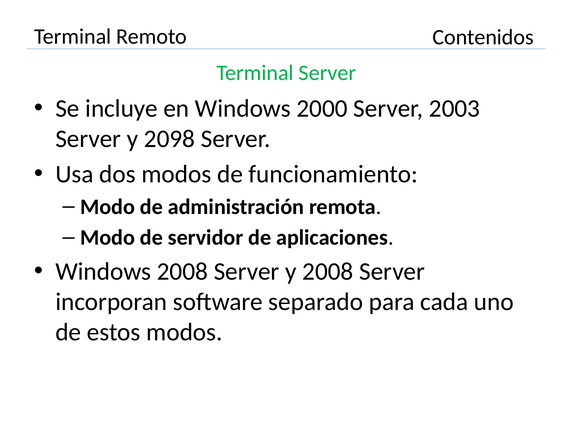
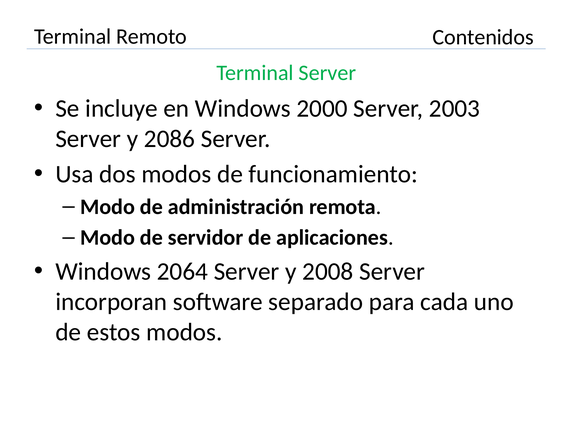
2098: 2098 -> 2086
Windows 2008: 2008 -> 2064
